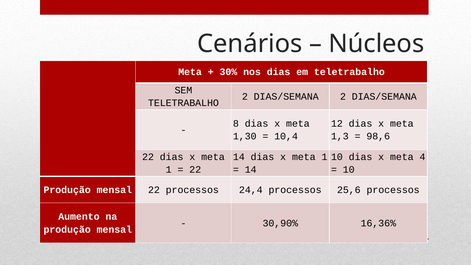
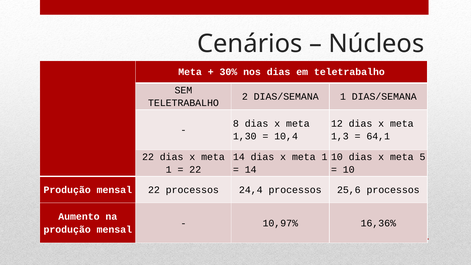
DIAS/SEMANA 2: 2 -> 1
98,6: 98,6 -> 64,1
4: 4 -> 5
30,90%: 30,90% -> 10,97%
